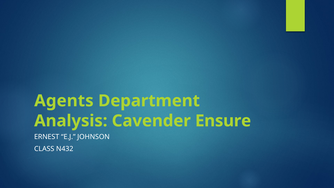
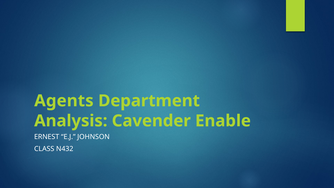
Ensure: Ensure -> Enable
